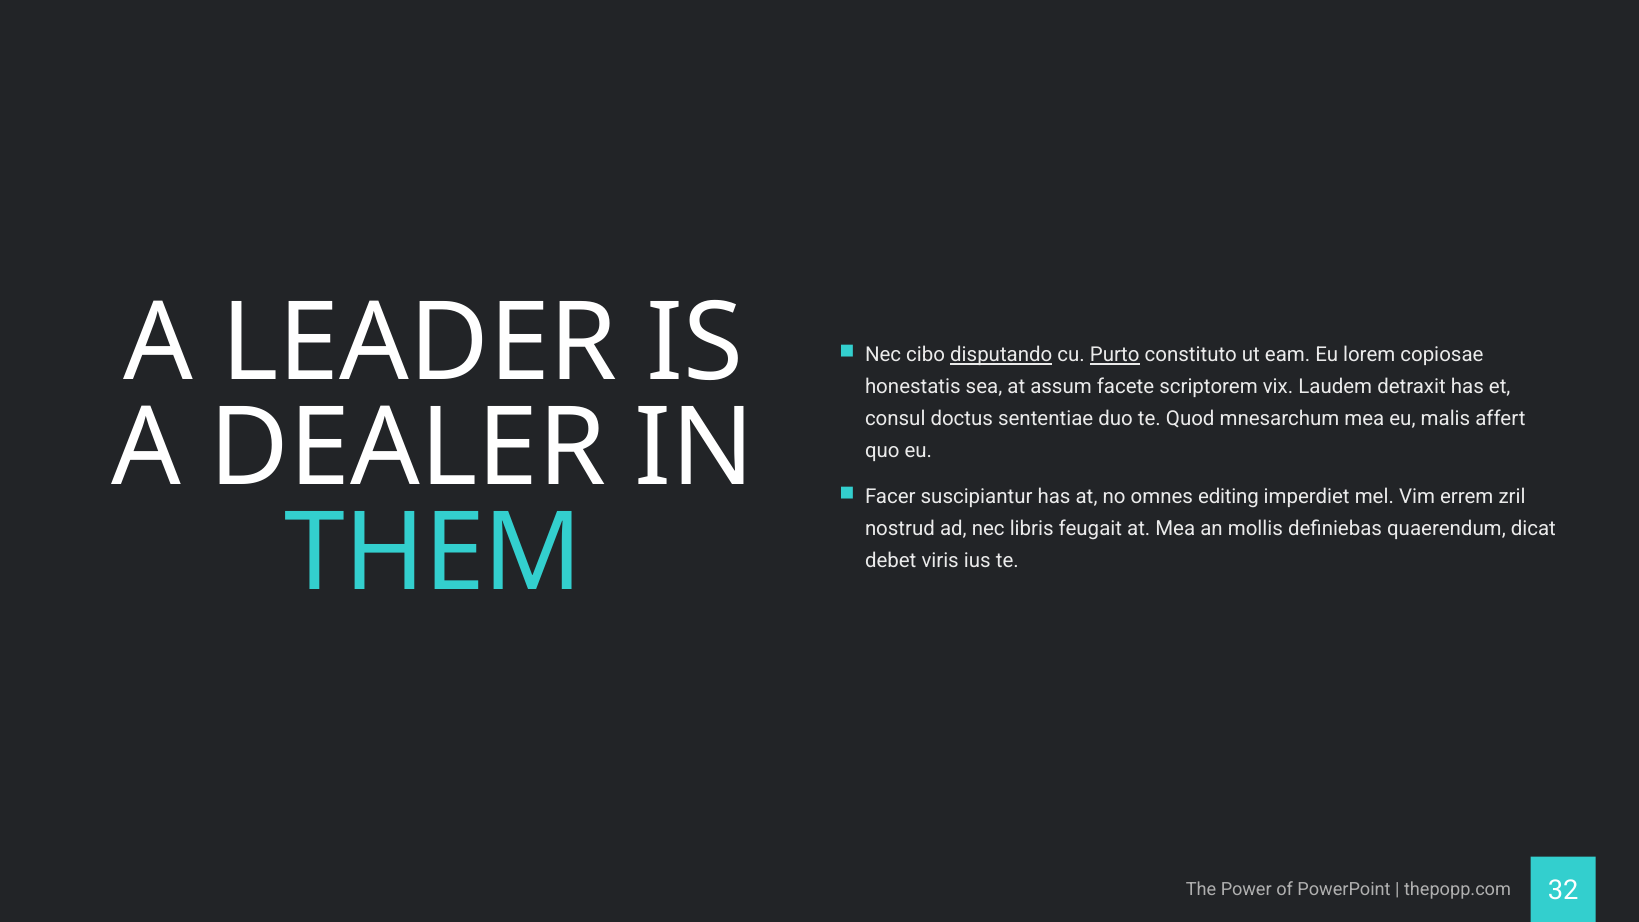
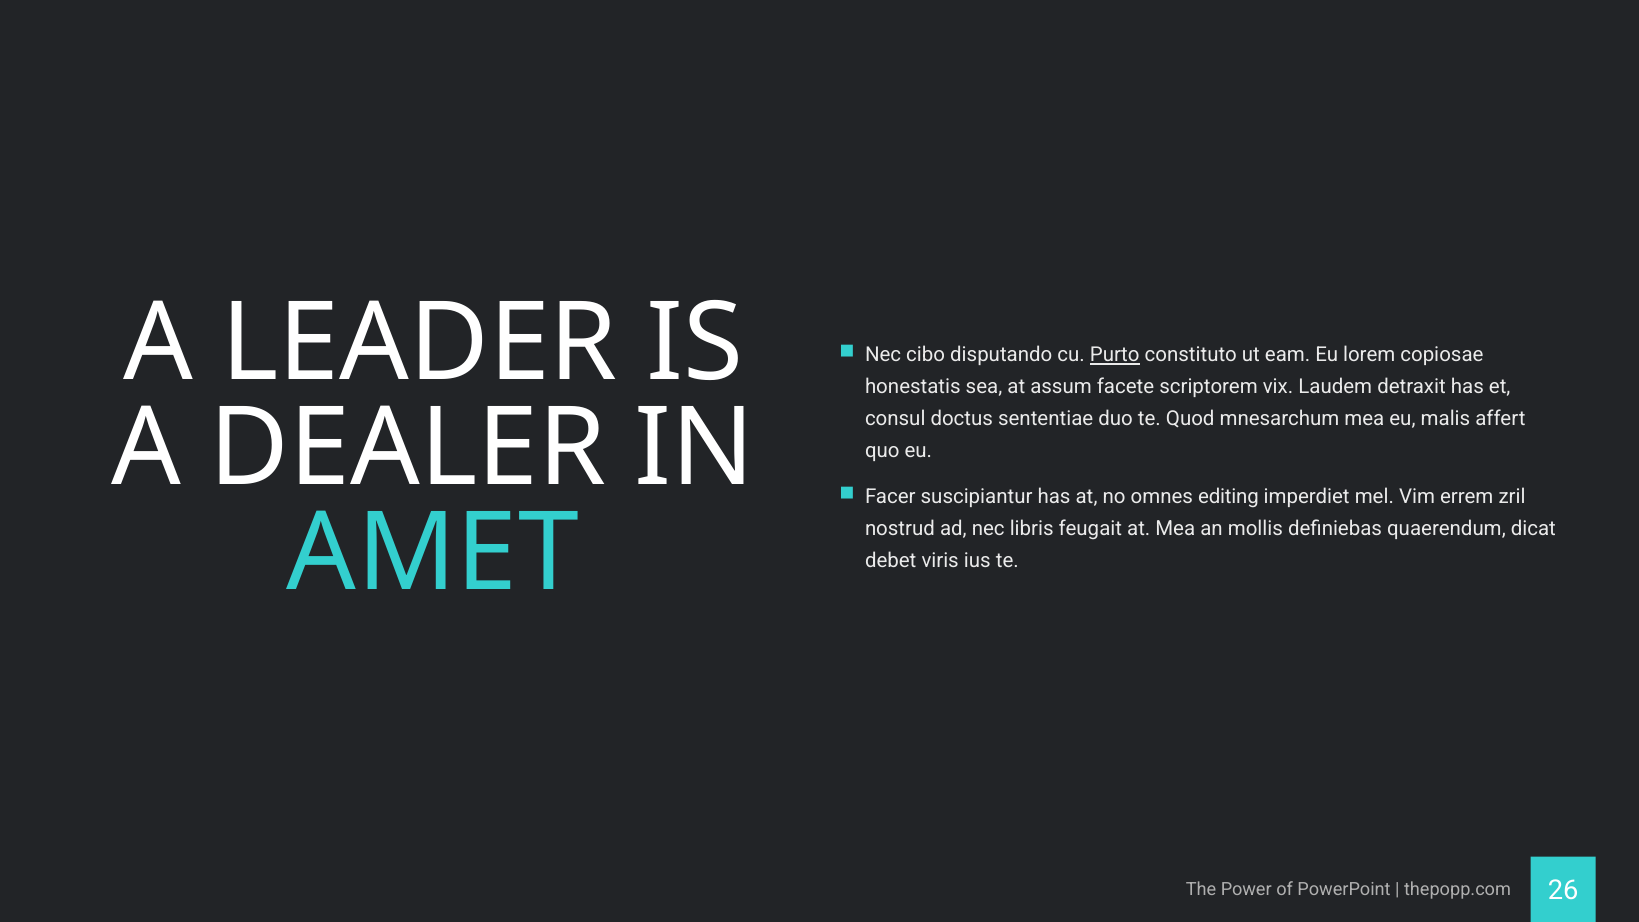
disputando underline: present -> none
THEM: THEM -> AMET
32: 32 -> 26
